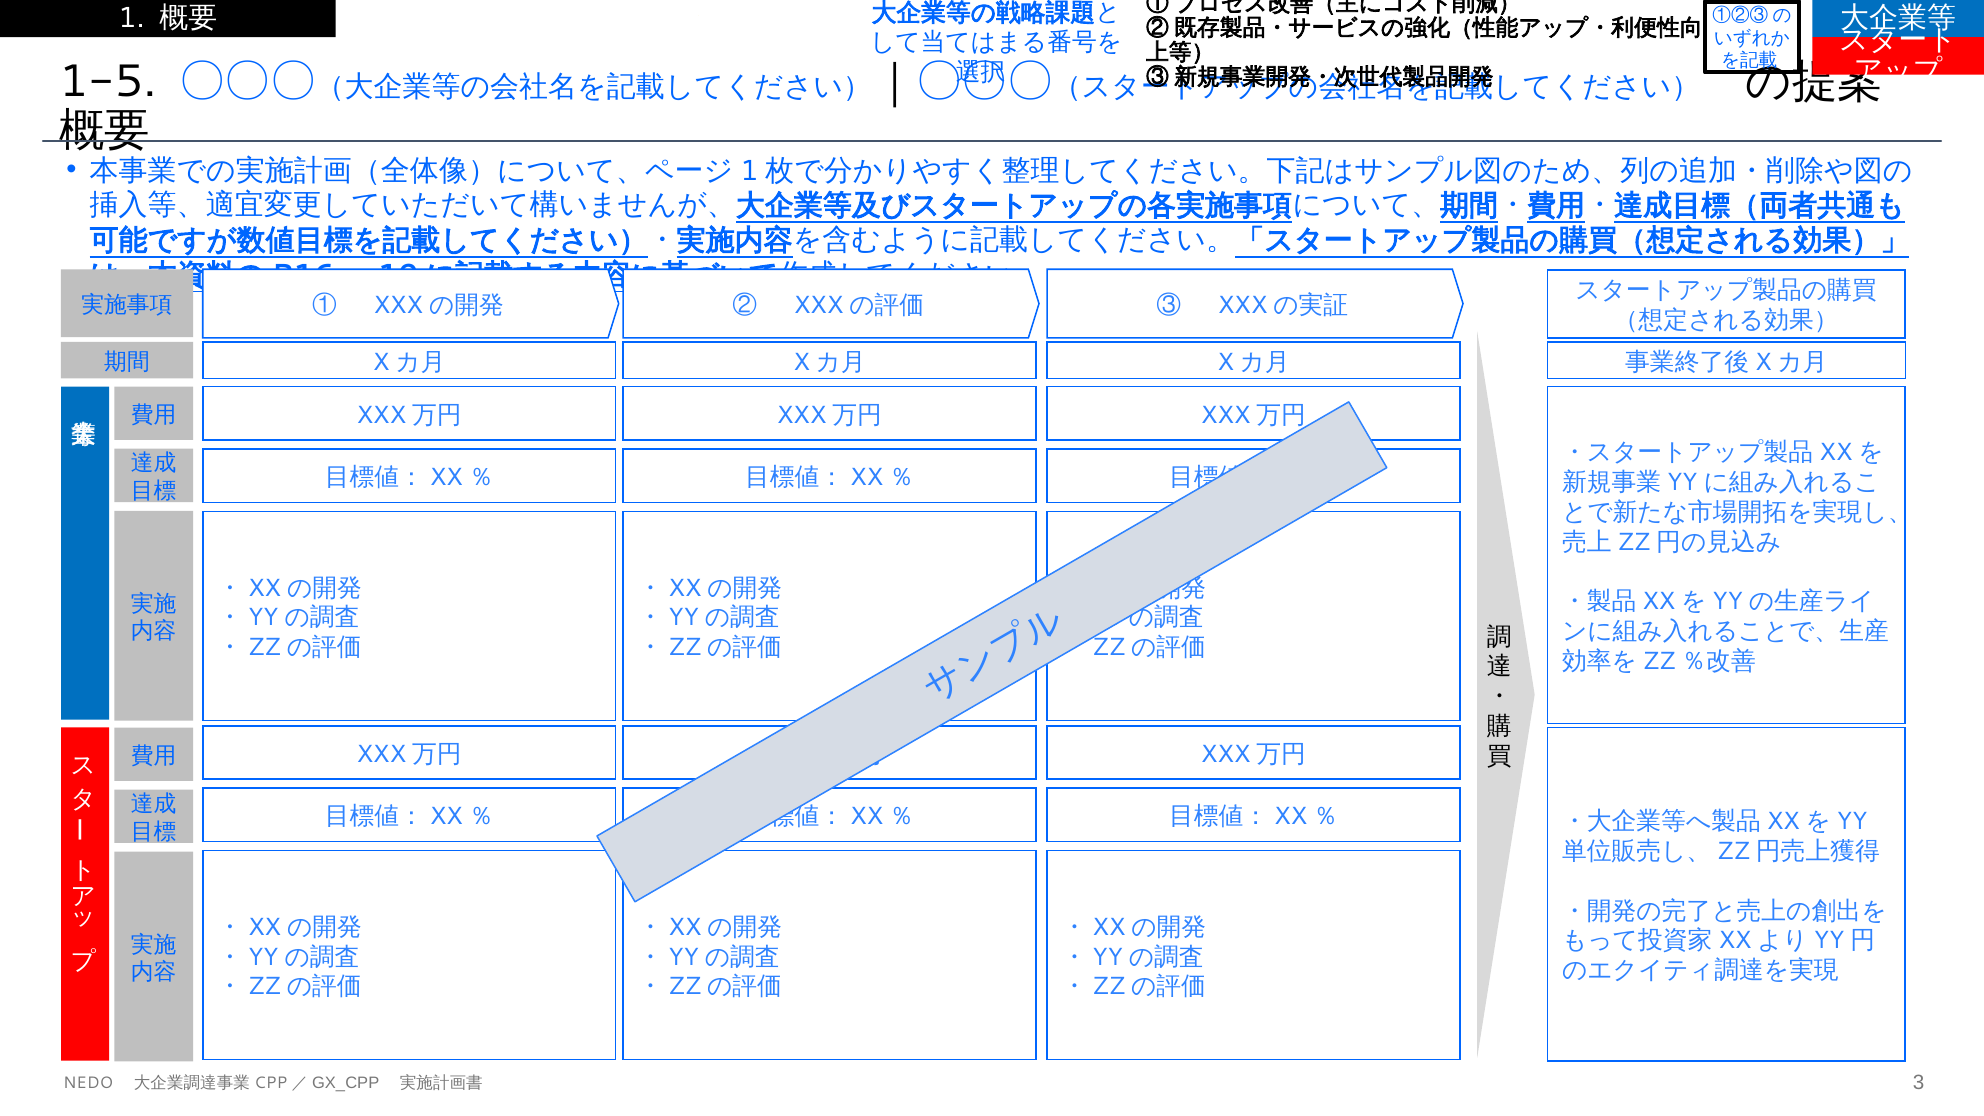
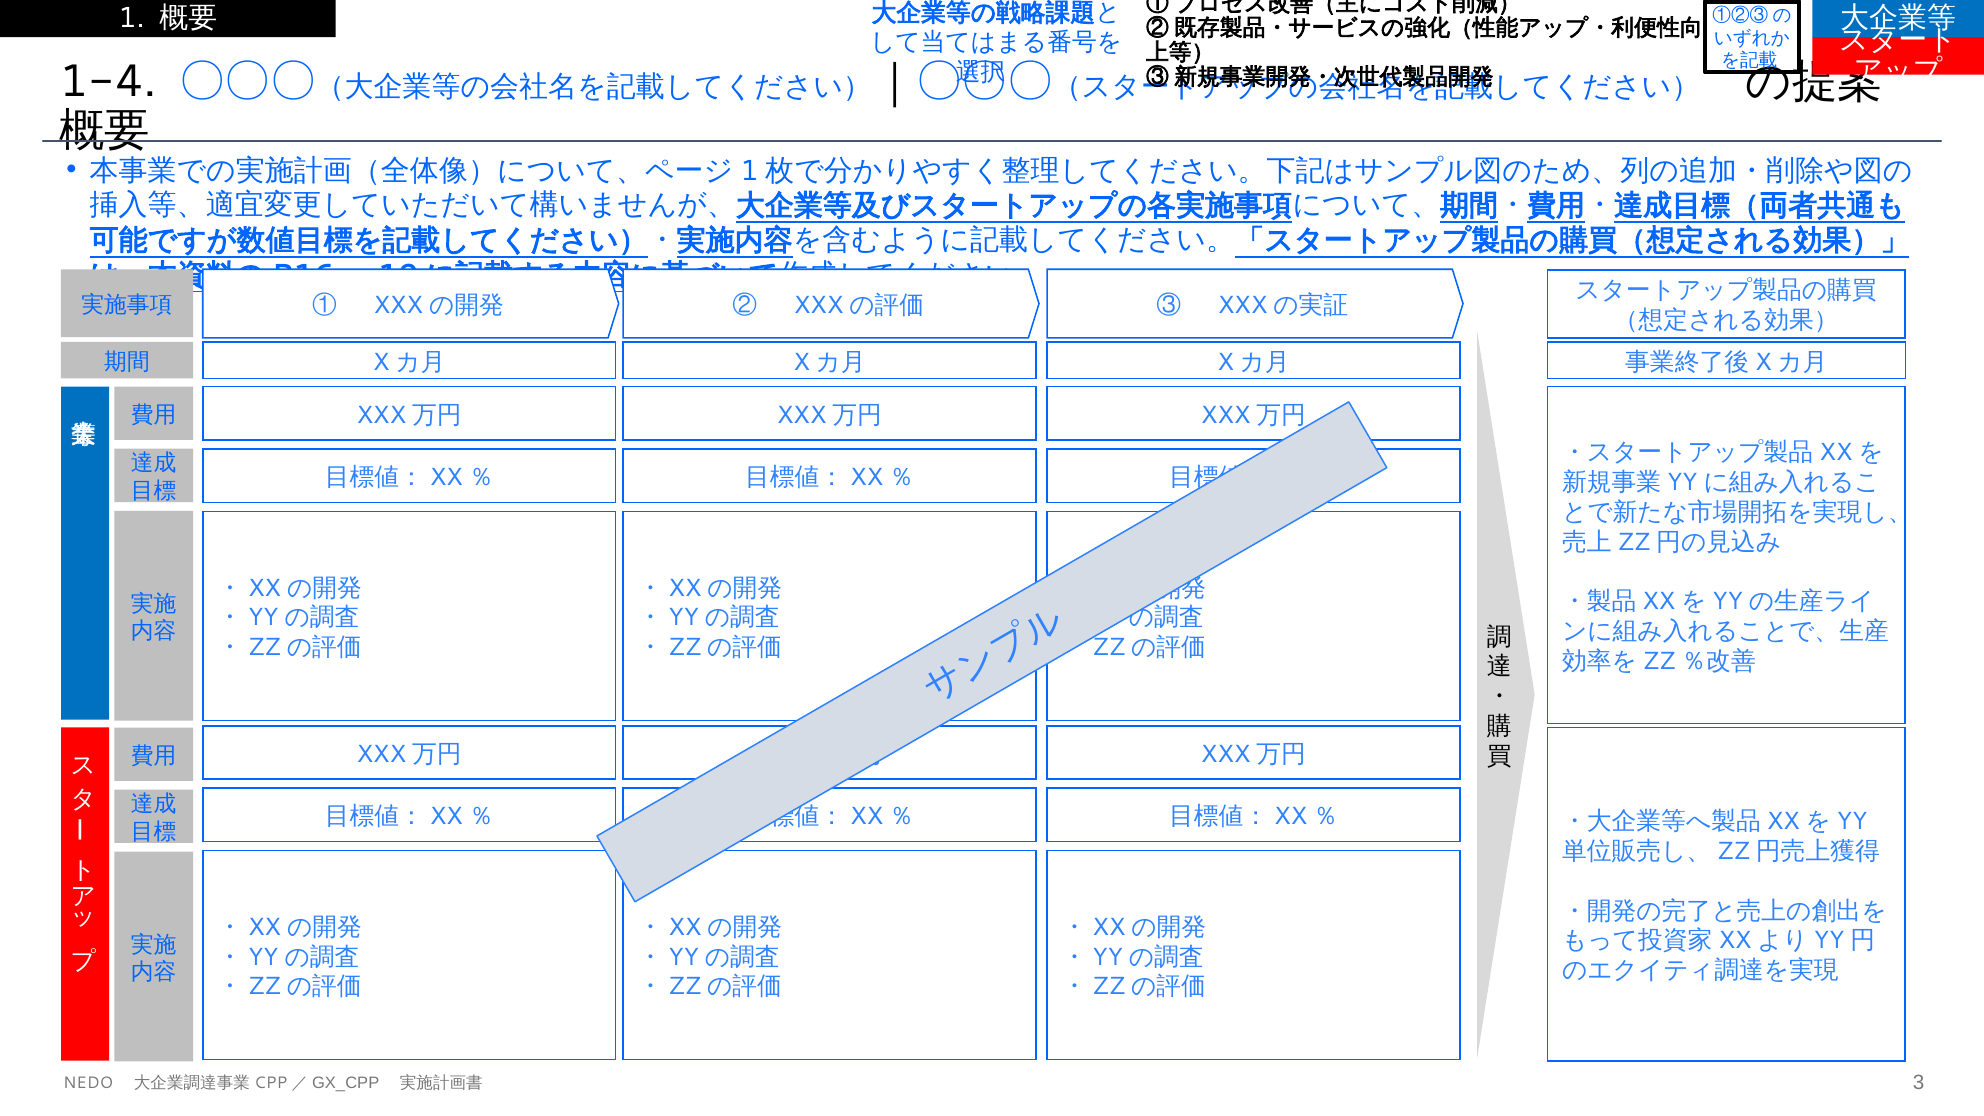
1-5: 1-5 -> 1-4
